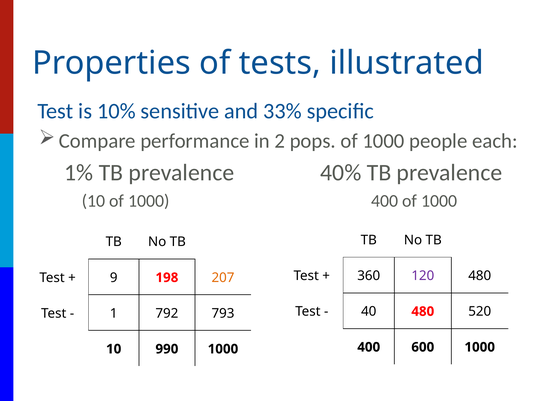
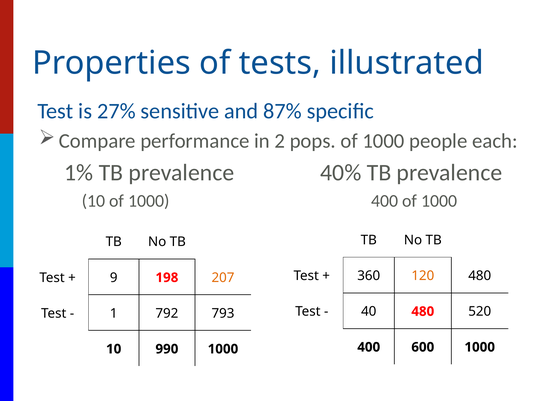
10%: 10% -> 27%
33%: 33% -> 87%
120 colour: purple -> orange
